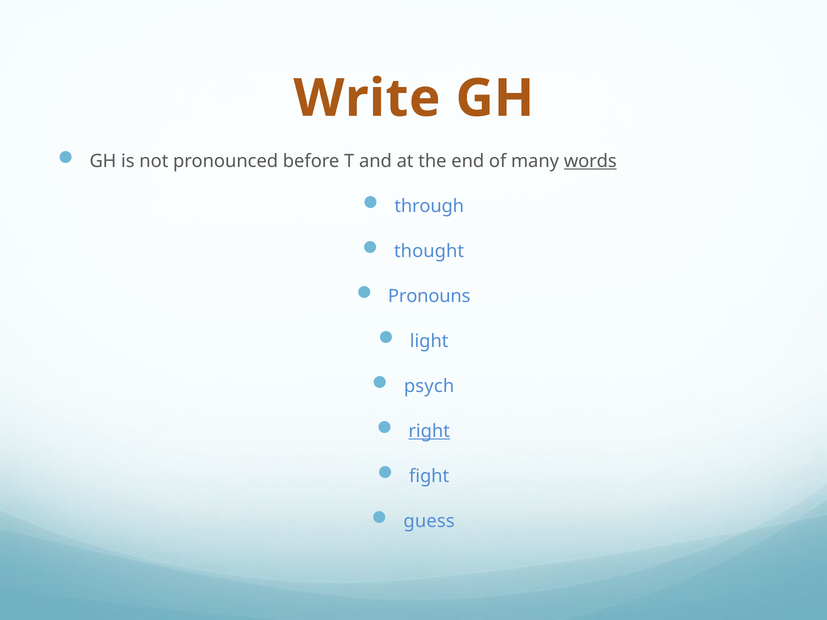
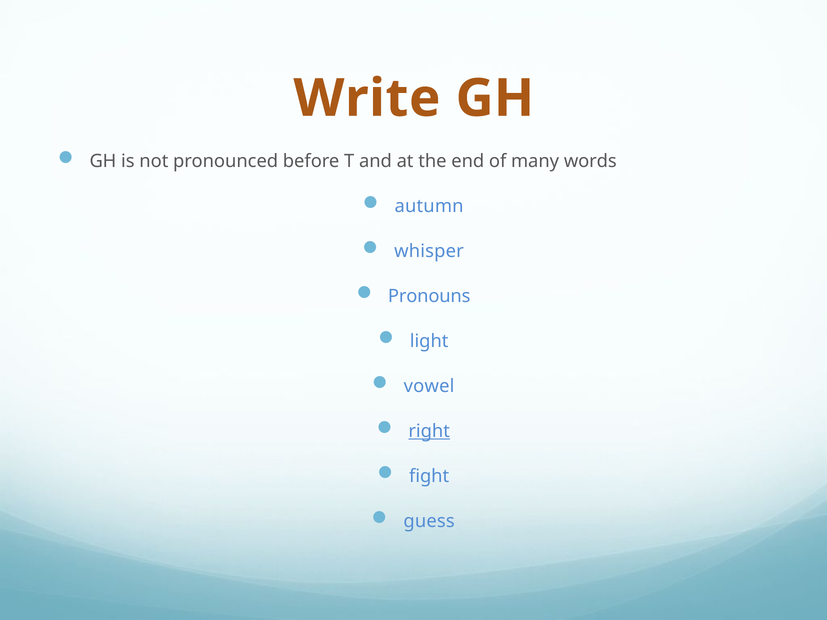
words underline: present -> none
through: through -> autumn
thought: thought -> whisper
psych: psych -> vowel
